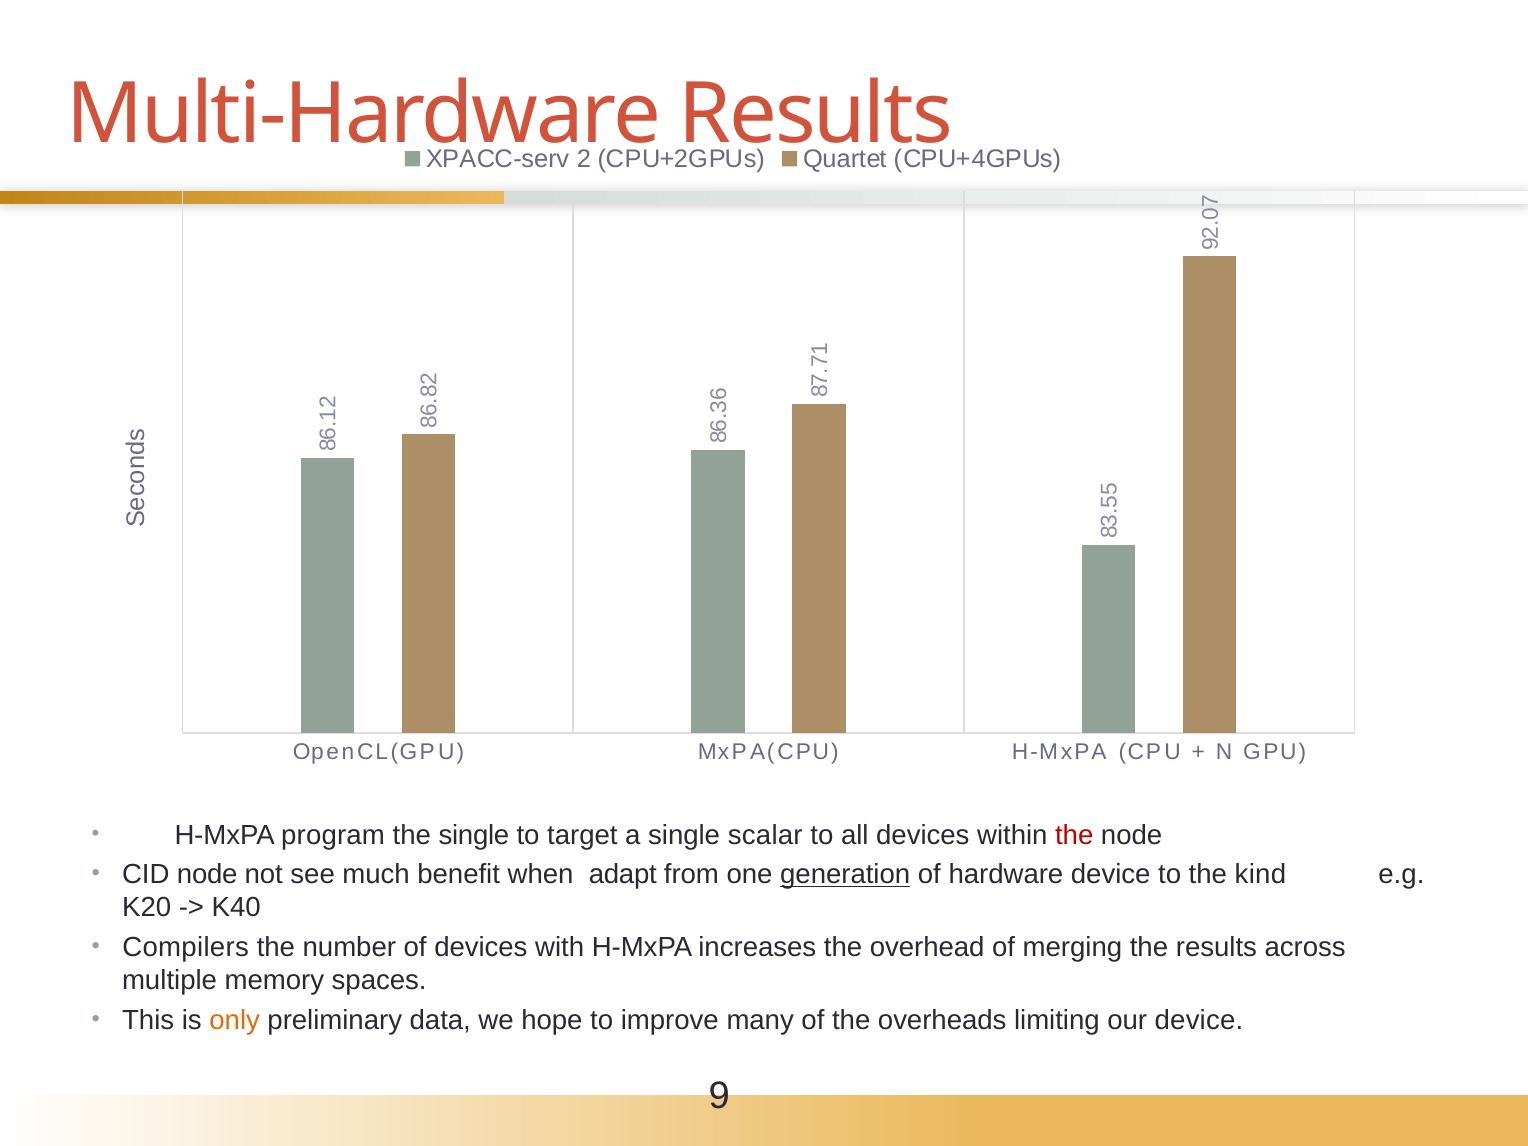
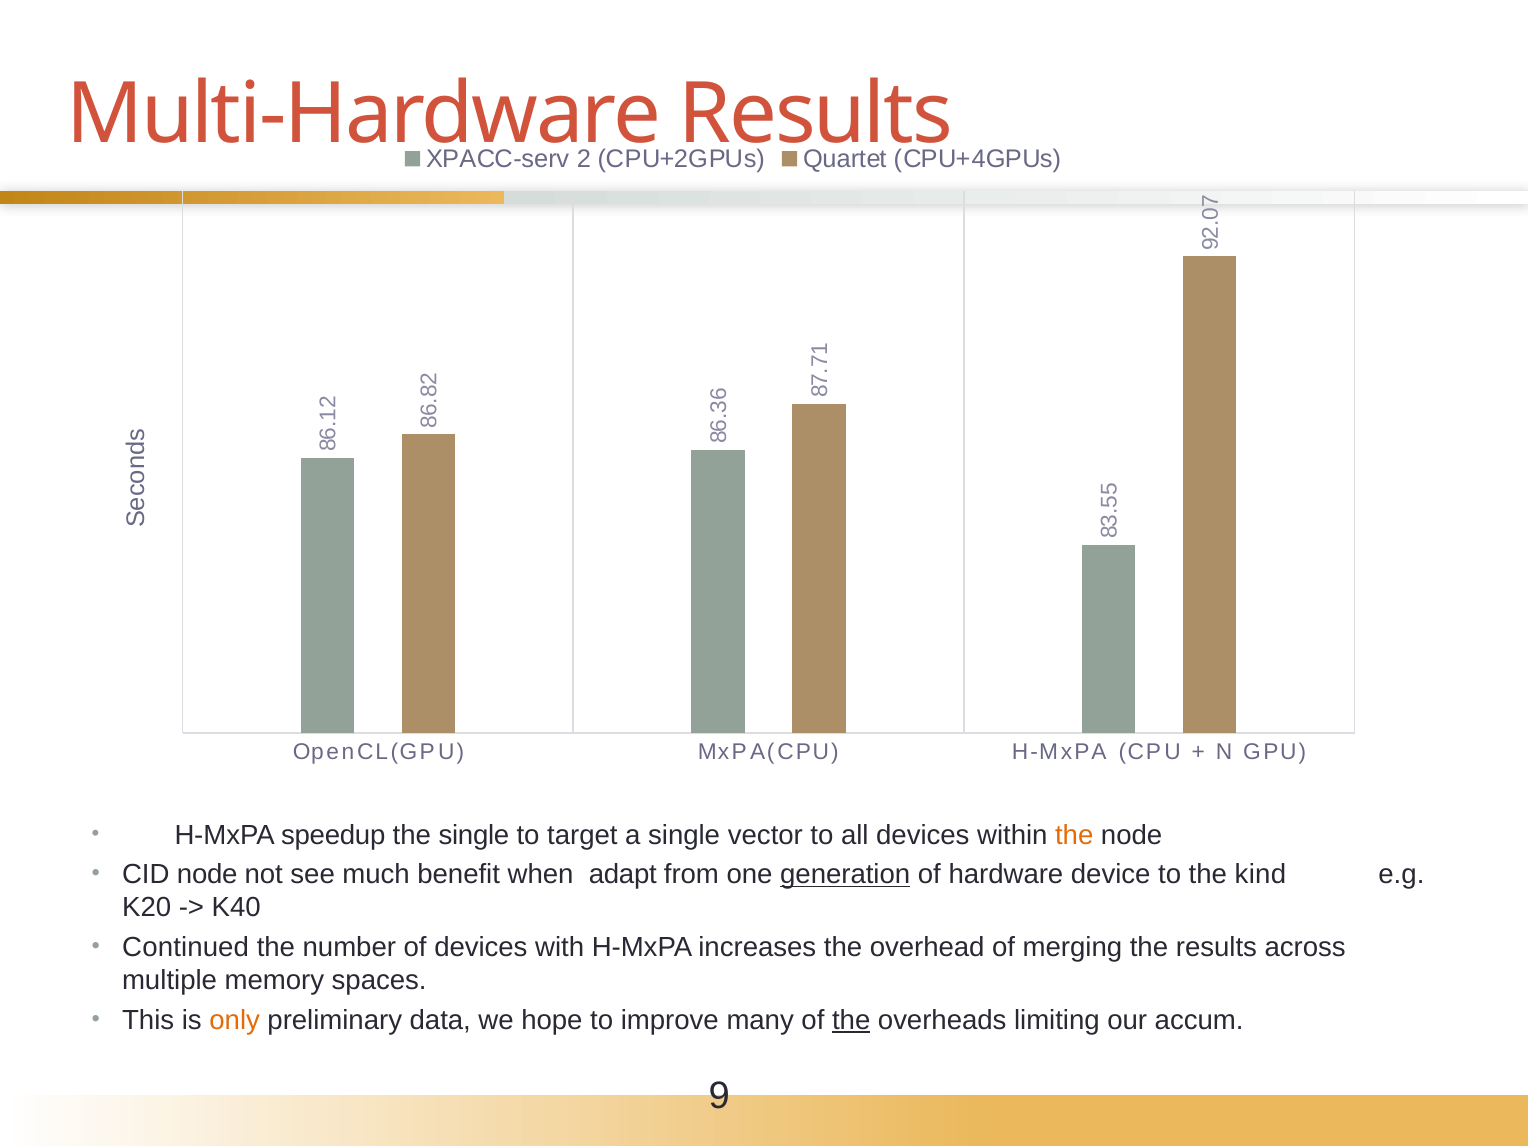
program: program -> speedup
scalar: scalar -> vector
the at (1074, 835) colour: red -> orange
Compilers: Compilers -> Continued
the at (851, 1020) underline: none -> present
our device: device -> accum
